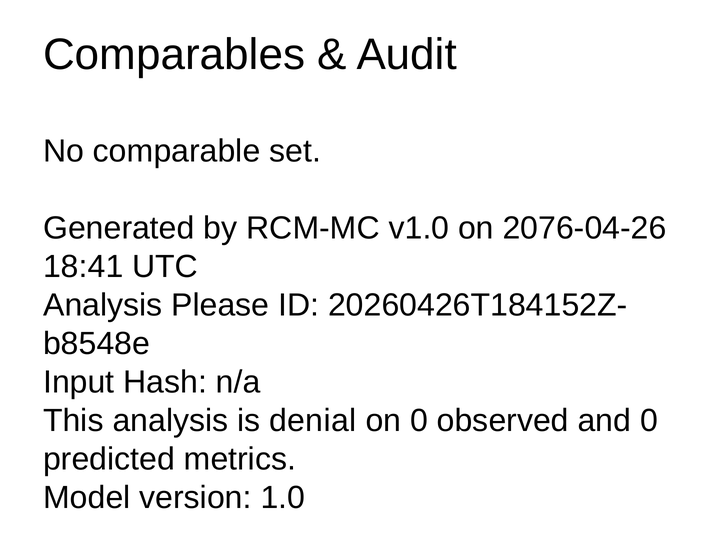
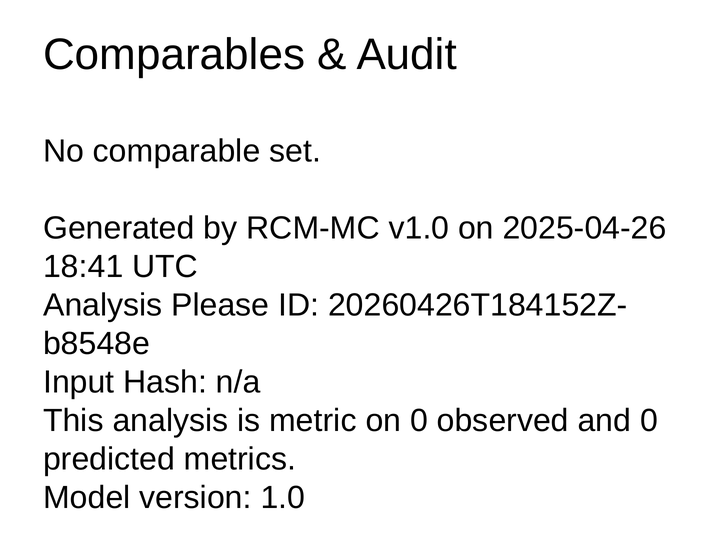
2076-04-26: 2076-04-26 -> 2025-04-26
denial: denial -> metric
